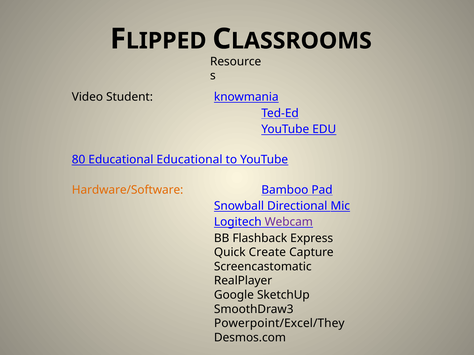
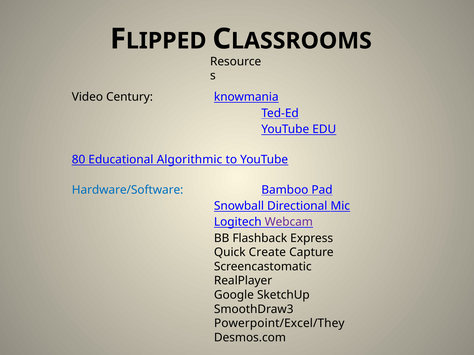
Student: Student -> Century
Educational Educational: Educational -> Algorithmic
Hardware/Software colour: orange -> blue
